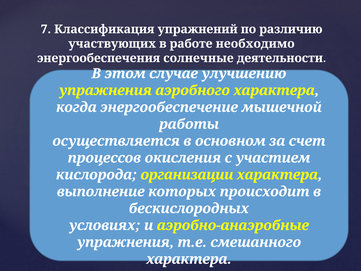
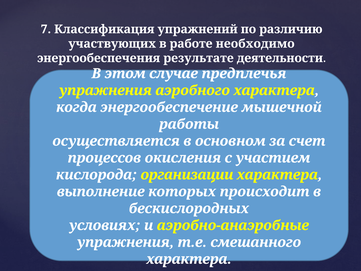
солнечные: солнечные -> результате
улучшению: улучшению -> предплечья
